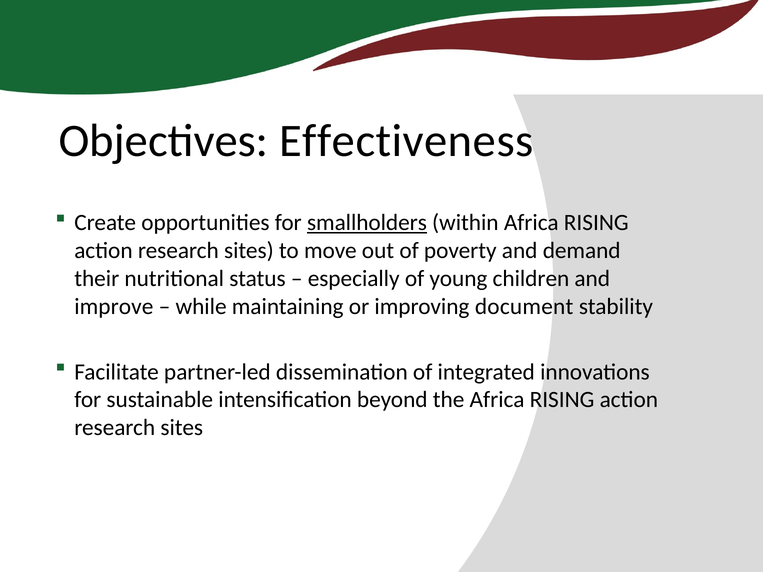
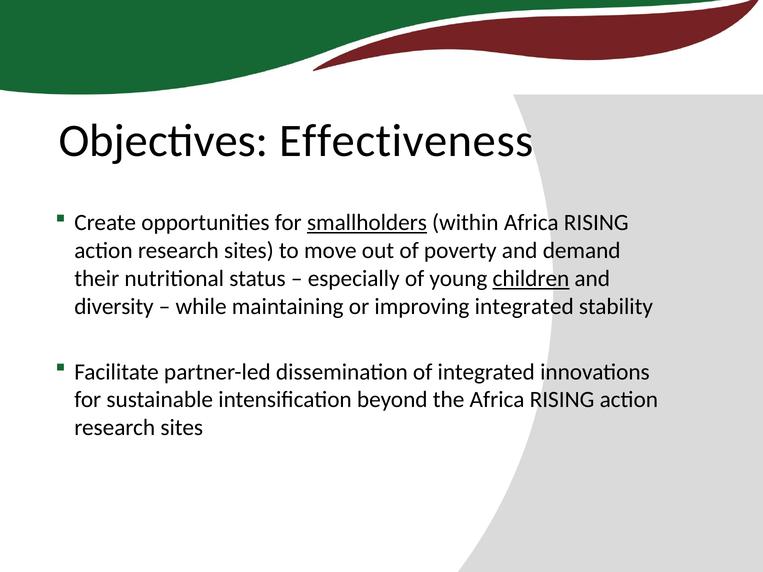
children underline: none -> present
improve: improve -> diversity
improving document: document -> integrated
